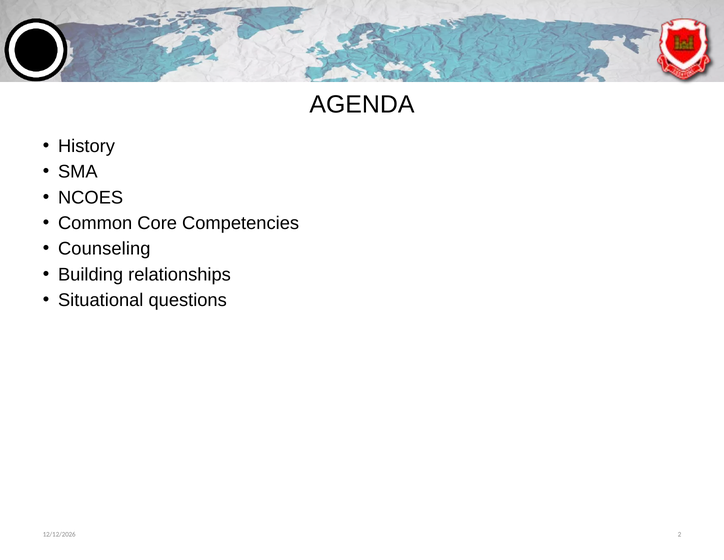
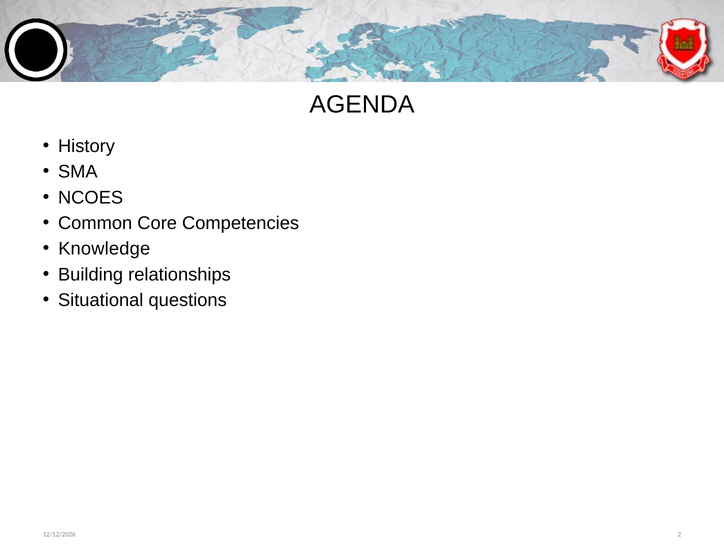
Counseling: Counseling -> Knowledge
